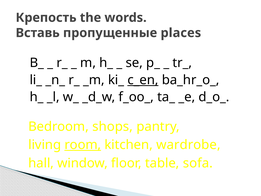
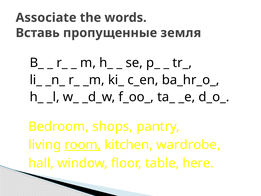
Крепость: Крепость -> Associate
places: places -> земля
c_en underline: present -> none
sofa: sofa -> here
